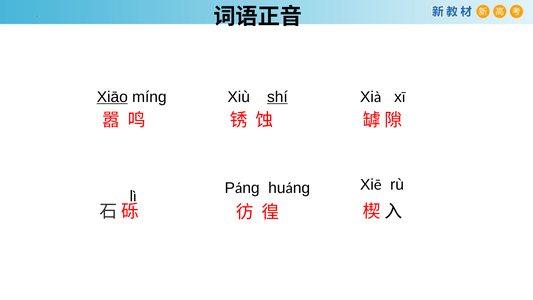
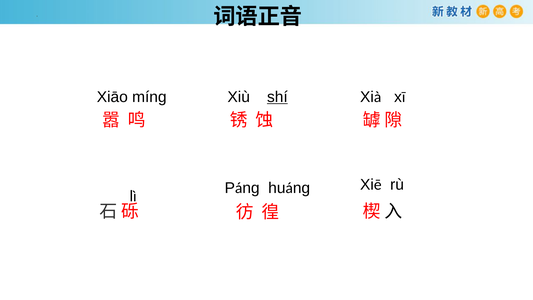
Xiāo underline: present -> none
